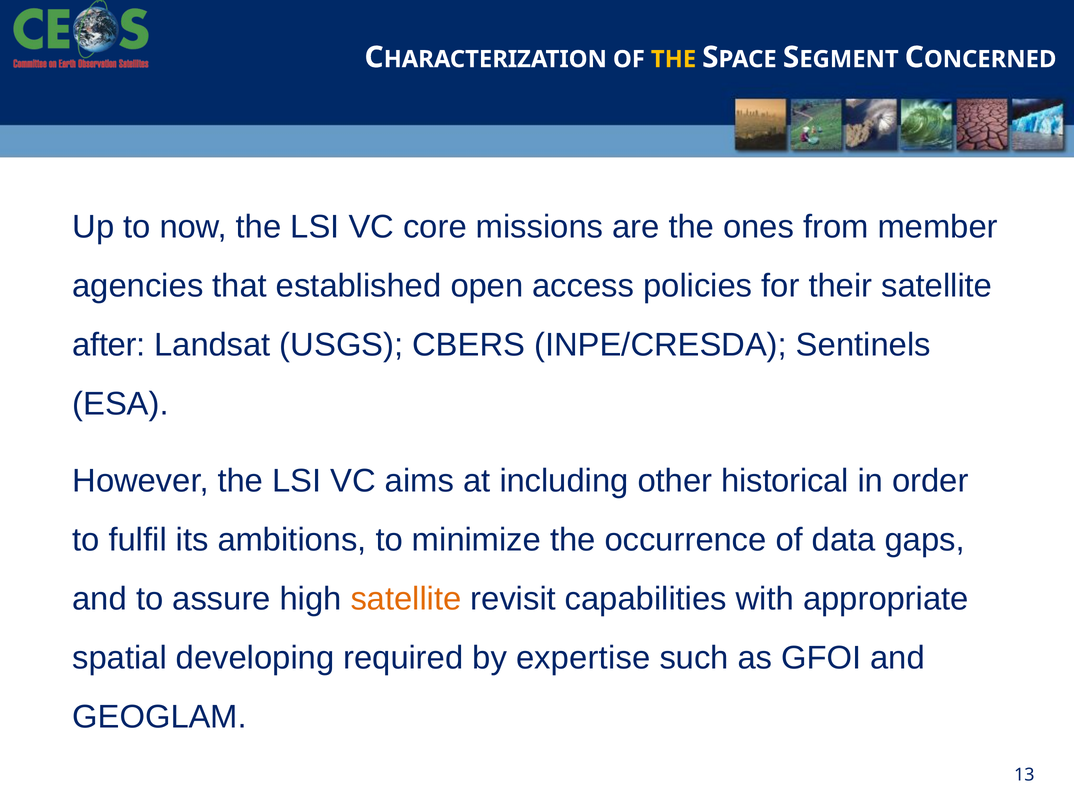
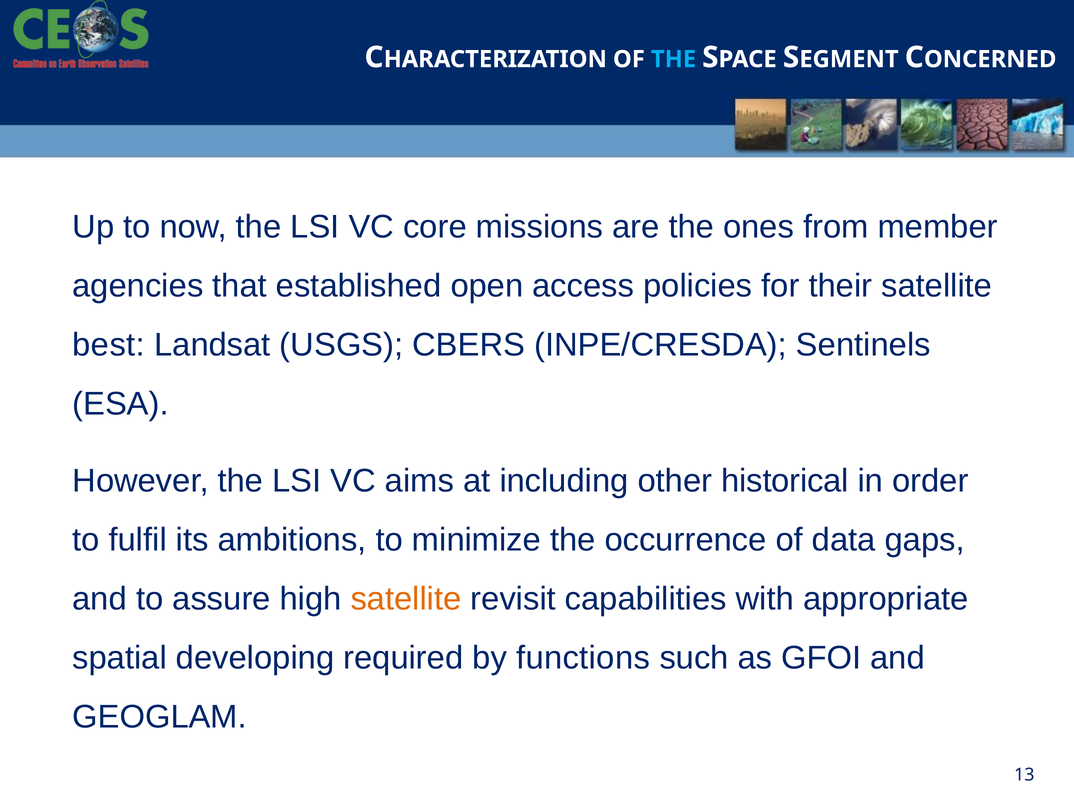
THE at (674, 59) colour: yellow -> light blue
after: after -> best
expertise: expertise -> functions
